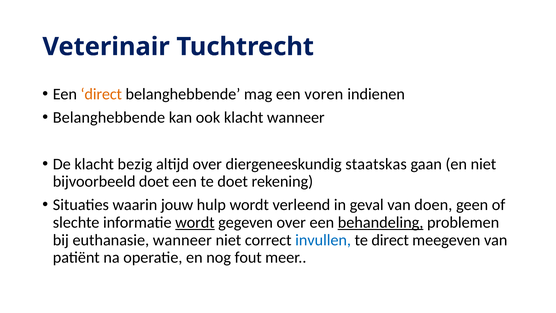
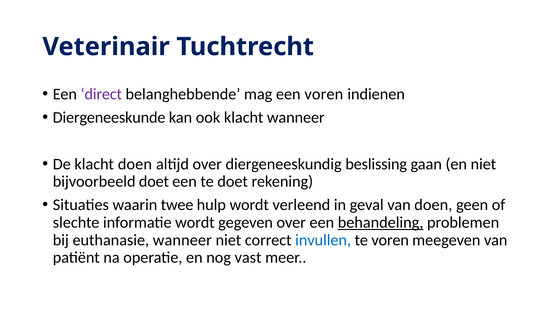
direct at (101, 94) colour: orange -> purple
Belanghebbende at (109, 117): Belanghebbende -> Diergeneeskunde
klacht bezig: bezig -> doen
staatskas: staatskas -> beslissing
jouw: jouw -> twee
wordt at (195, 222) underline: present -> none
te direct: direct -> voren
fout: fout -> vast
